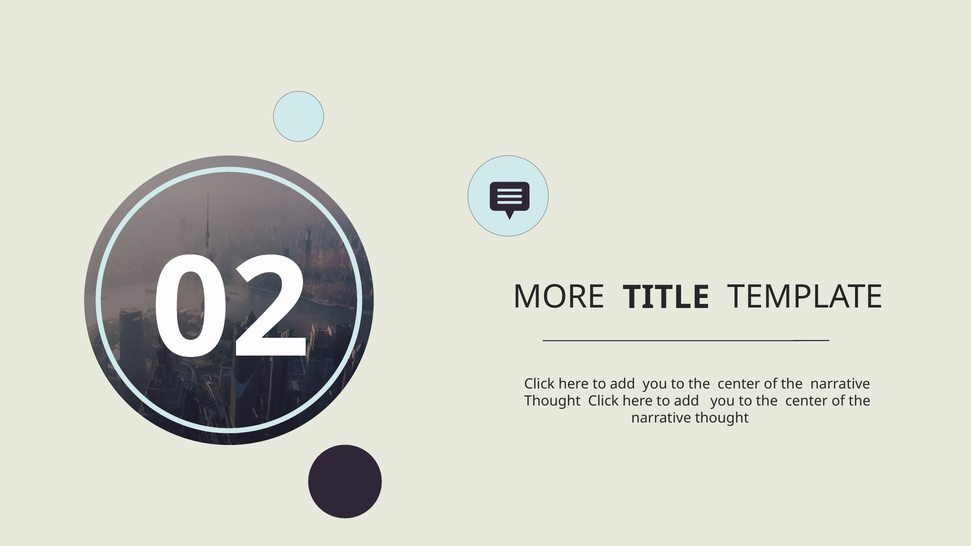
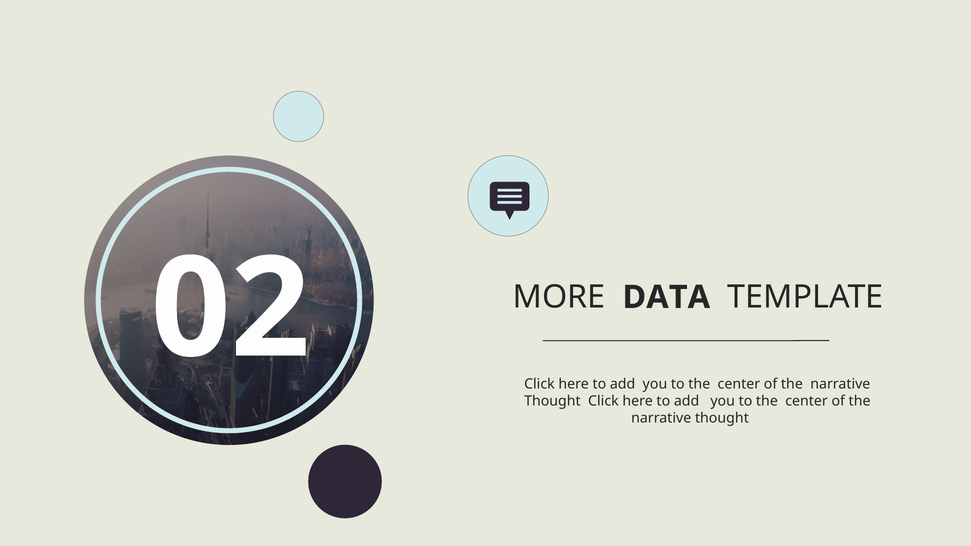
TITLE: TITLE -> DATA
